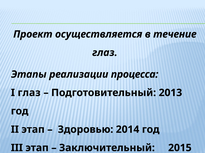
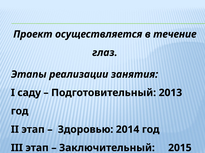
процесса: процесса -> занятия
I глаз: глаз -> саду
